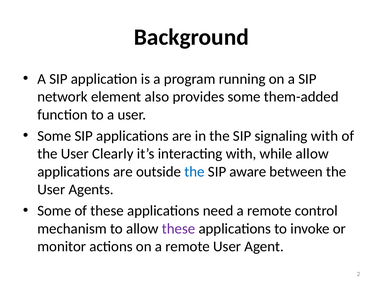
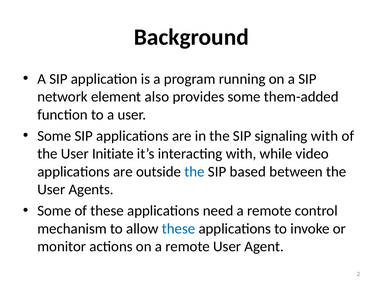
Clearly: Clearly -> Initiate
while allow: allow -> video
aware: aware -> based
these at (179, 229) colour: purple -> blue
